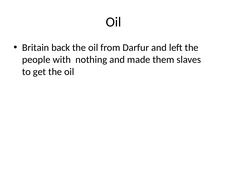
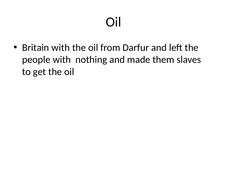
Britain back: back -> with
